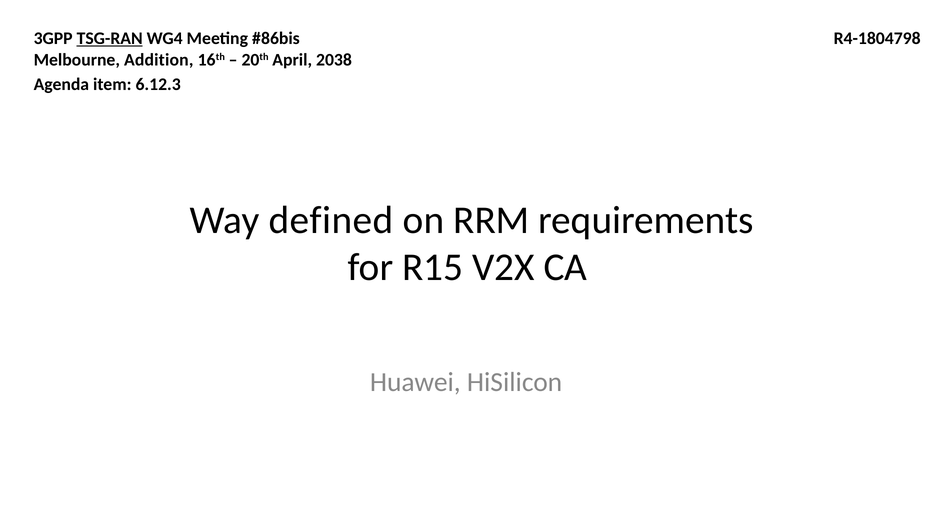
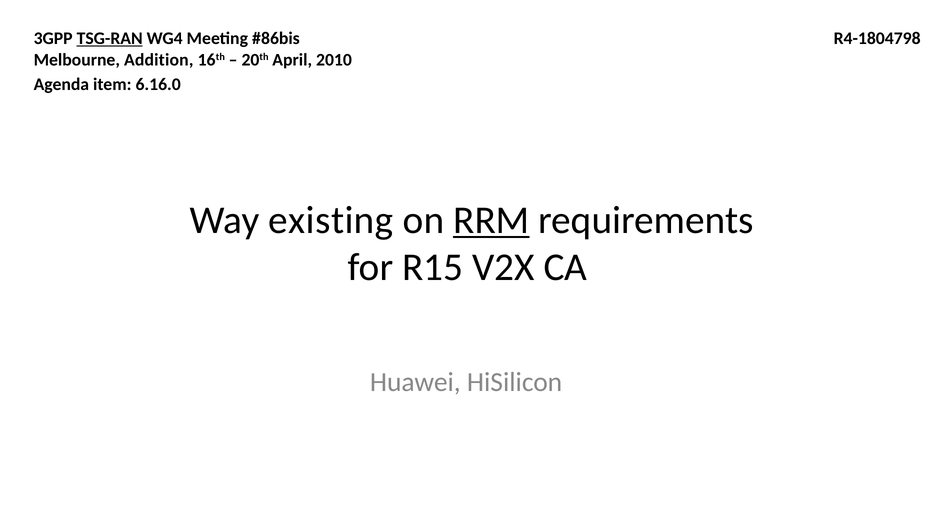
2038: 2038 -> 2010
6.12.3: 6.12.3 -> 6.16.0
defined: defined -> existing
RRM underline: none -> present
